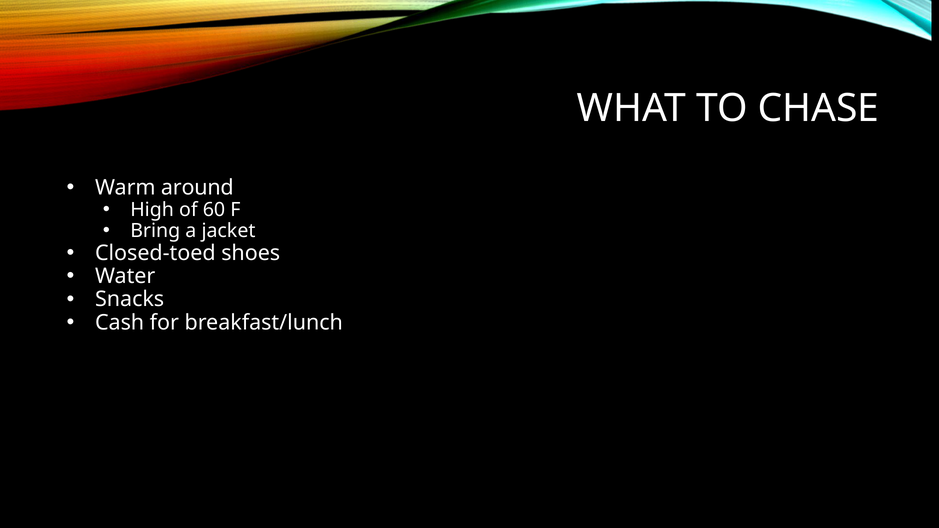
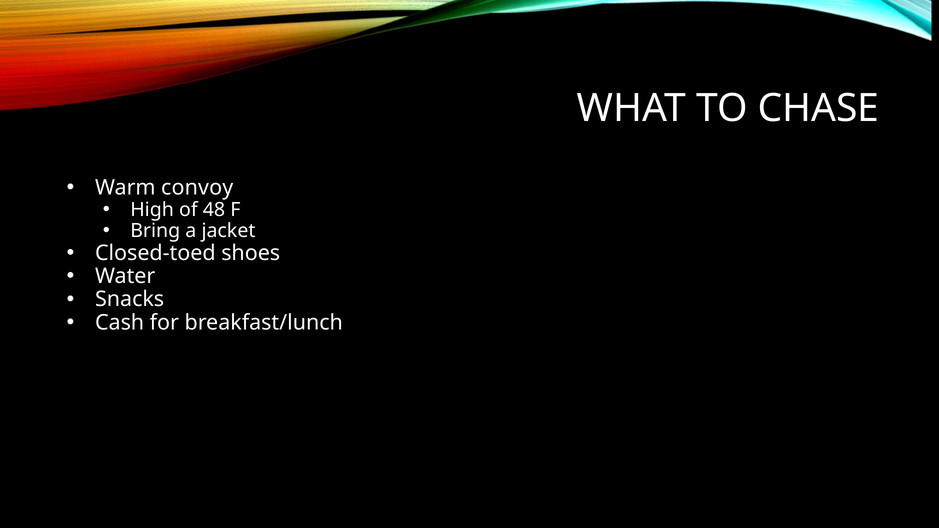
around: around -> convoy
60: 60 -> 48
